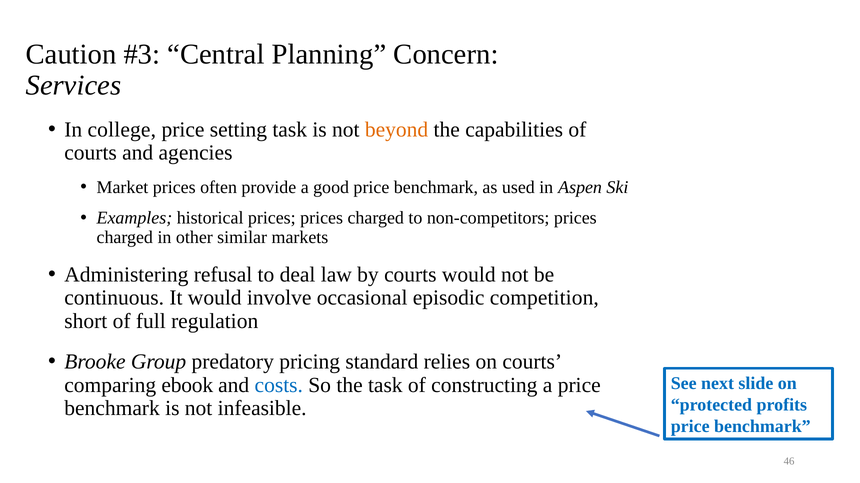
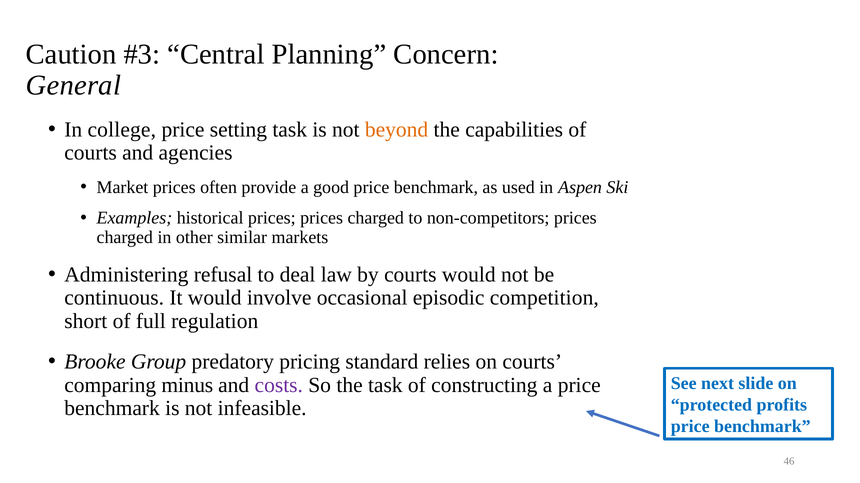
Services: Services -> General
ebook: ebook -> minus
costs colour: blue -> purple
